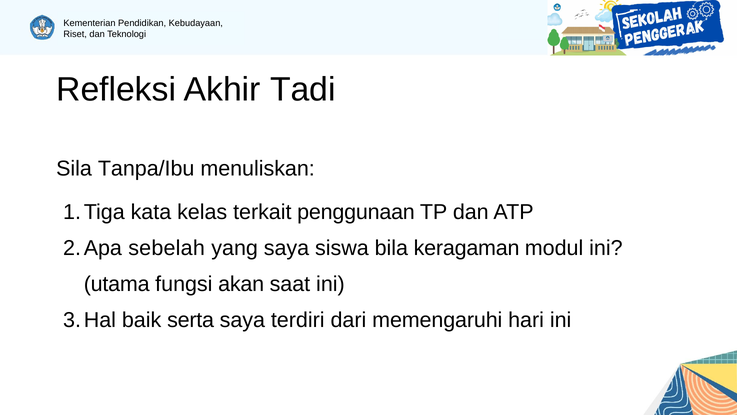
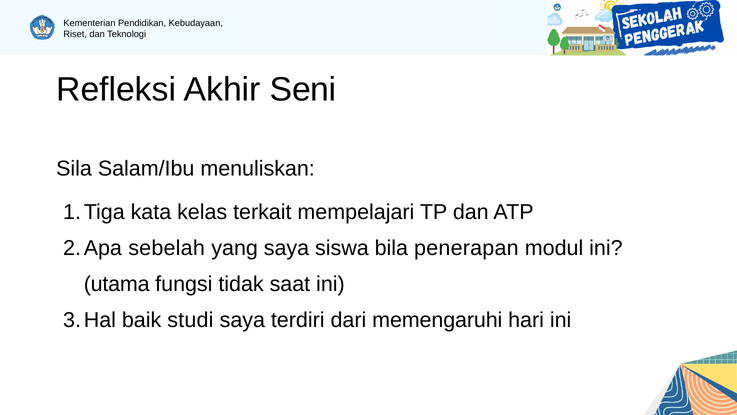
Tadi: Tadi -> Seni
Tanpa/Ibu: Tanpa/Ibu -> Salam/Ibu
penggunaan: penggunaan -> mempelajari
keragaman: keragaman -> penerapan
akan: akan -> tidak
serta: serta -> studi
